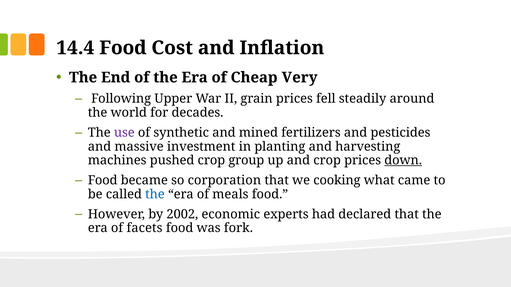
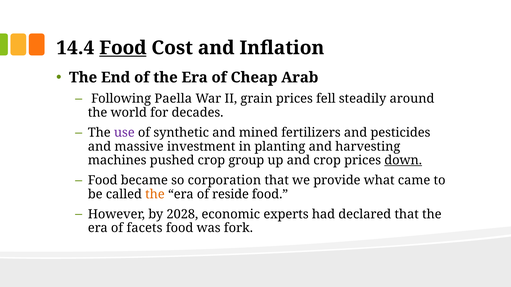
Food at (123, 48) underline: none -> present
Very: Very -> Arab
Upper: Upper -> Paella
cooking: cooking -> provide
the at (155, 194) colour: blue -> orange
meals: meals -> reside
2002: 2002 -> 2028
